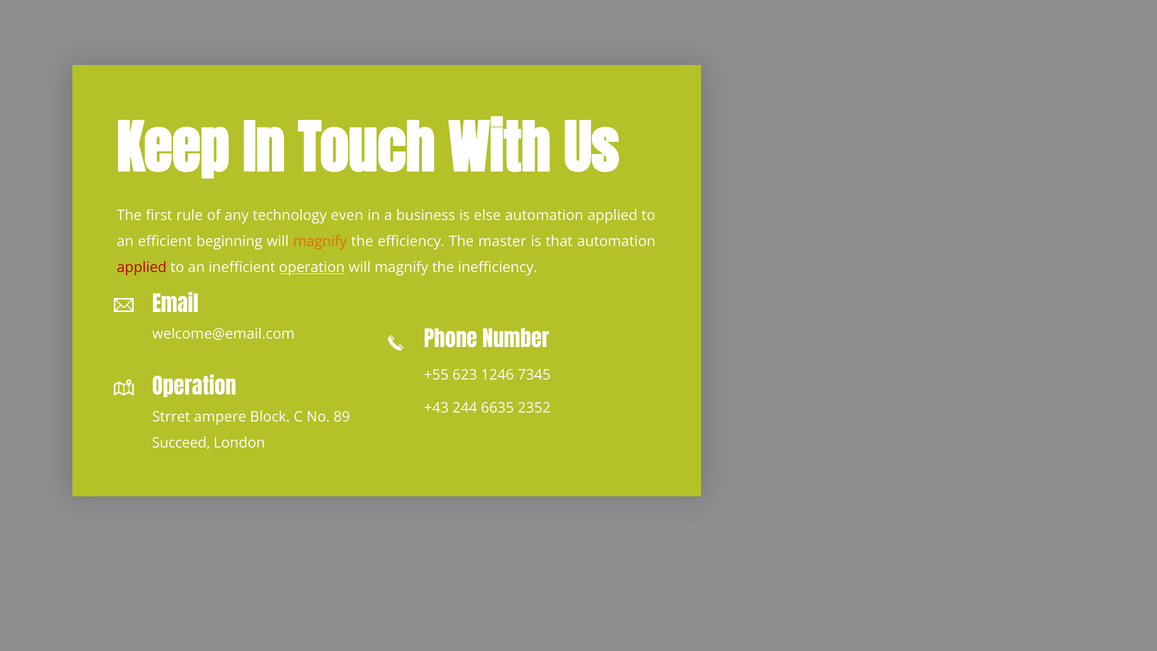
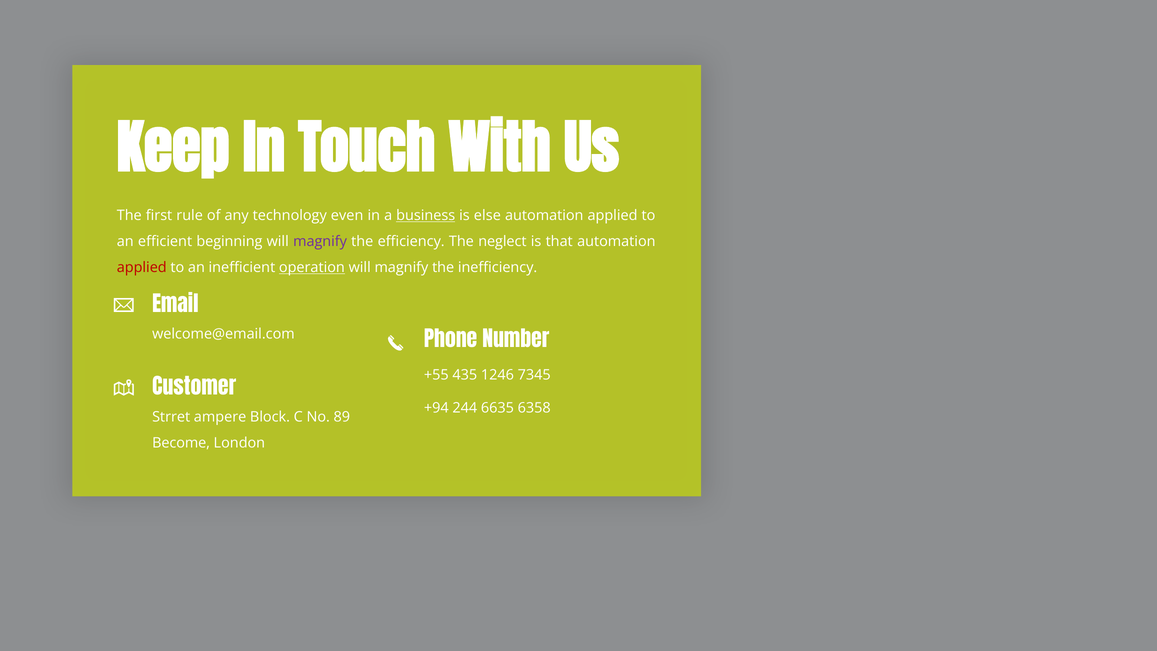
business underline: none -> present
magnify at (320, 241) colour: orange -> purple
master: master -> neglect
623: 623 -> 435
Operation at (194, 388): Operation -> Customer
+43: +43 -> +94
2352: 2352 -> 6358
Succeed: Succeed -> Become
